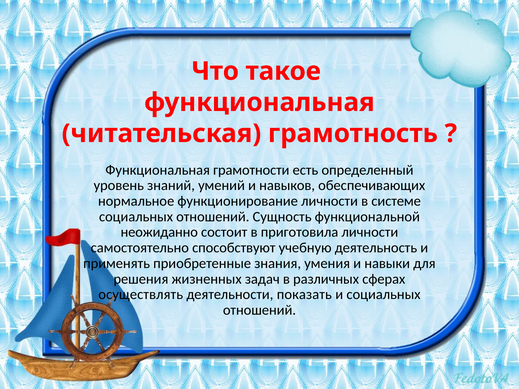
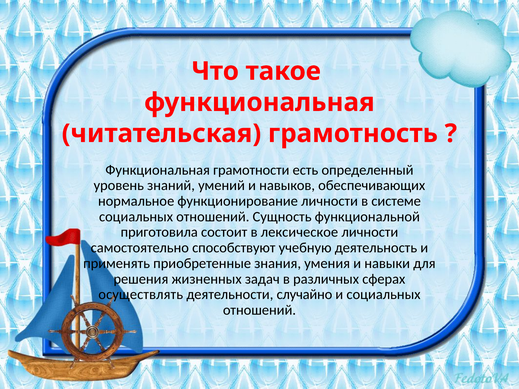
неожиданно: неожиданно -> приготовила
приготовила: приготовила -> лексическое
показать: показать -> случайно
